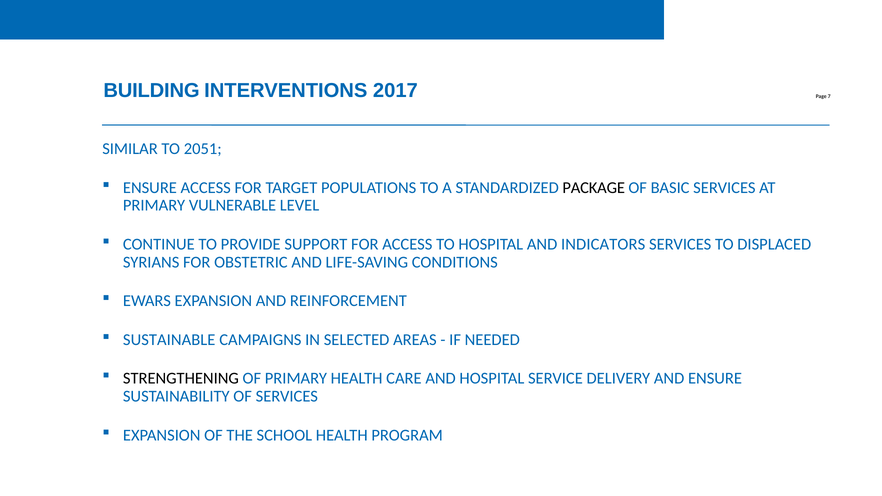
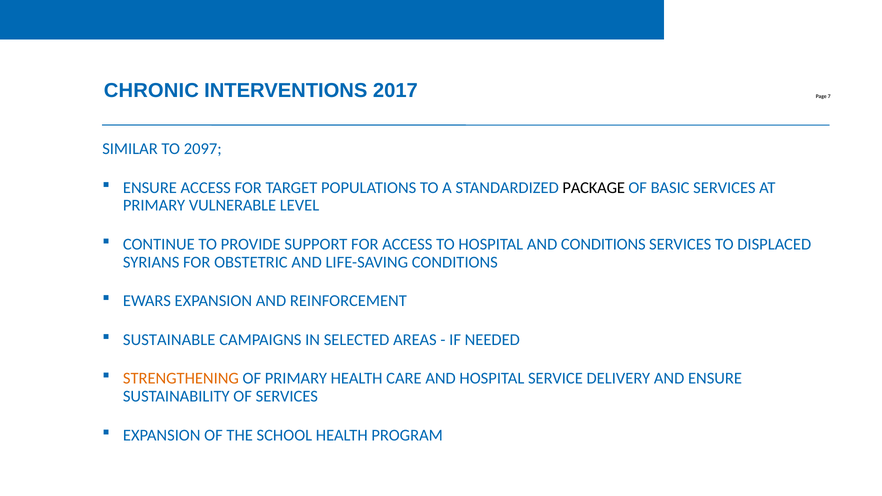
BUILDING: BUILDING -> CHRONIC
2051: 2051 -> 2097
AND INDICATORS: INDICATORS -> CONDITIONS
STRENGTHENING colour: black -> orange
